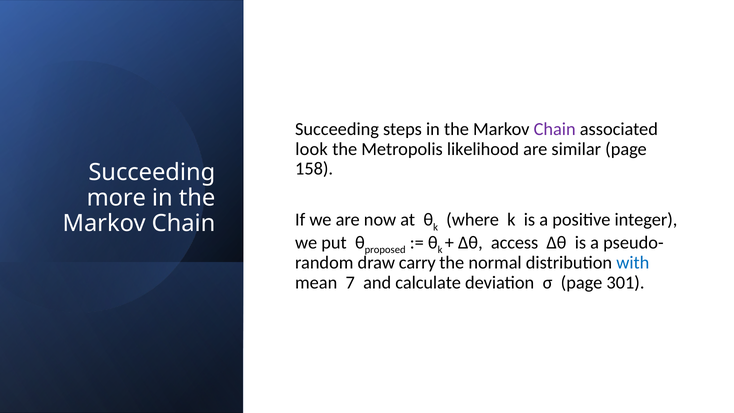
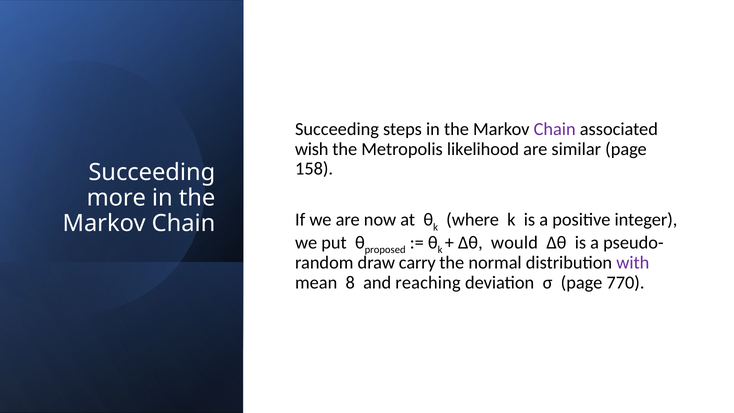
look: look -> wish
access: access -> would
with colour: blue -> purple
7: 7 -> 8
calculate: calculate -> reaching
301: 301 -> 770
